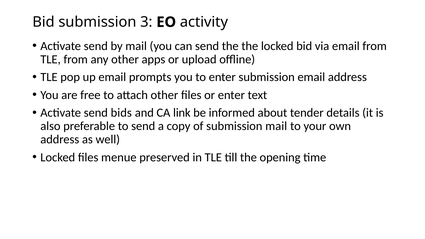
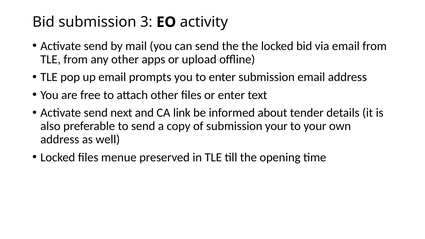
bids: bids -> next
submission mail: mail -> your
